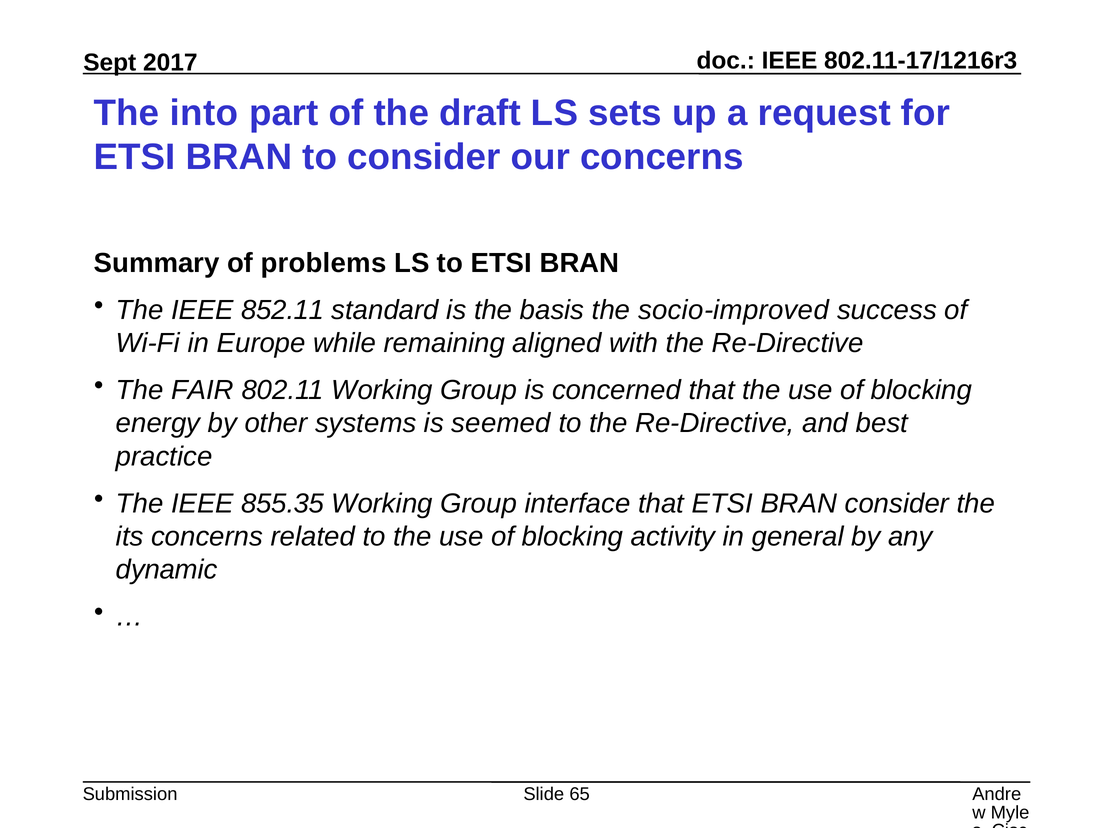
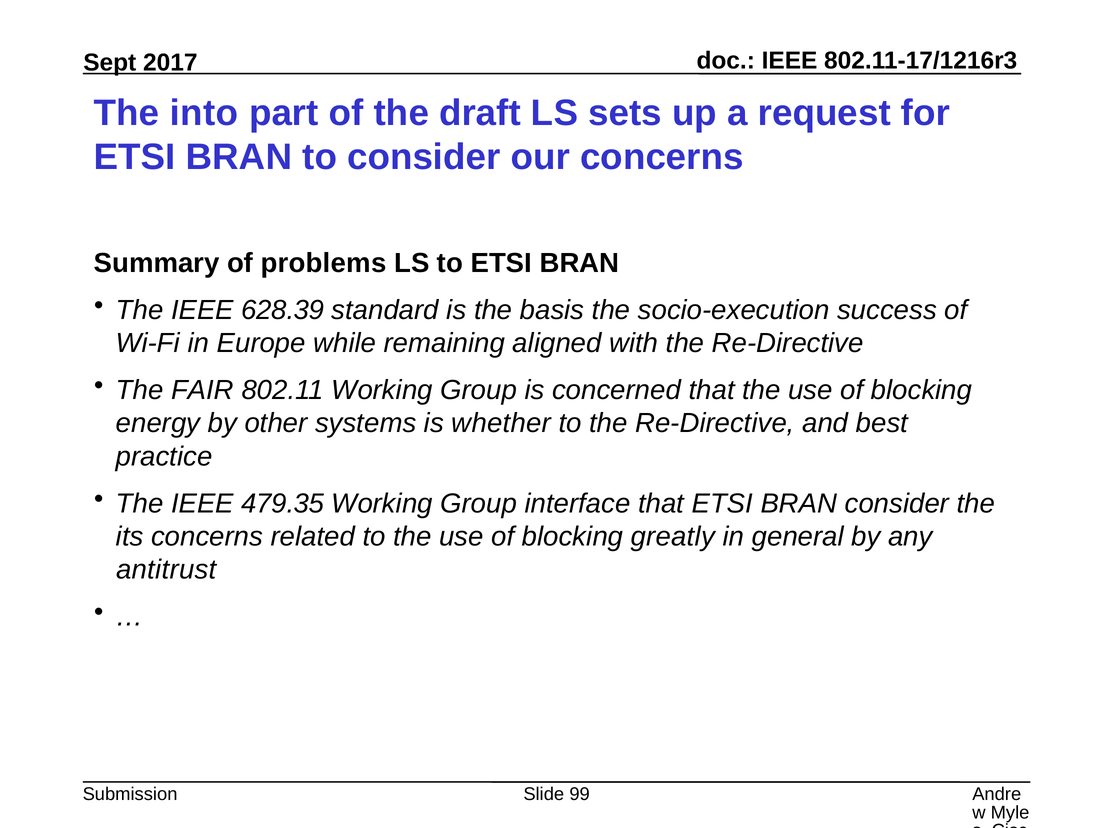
852.11: 852.11 -> 628.39
socio-improved: socio-improved -> socio-execution
seemed: seemed -> whether
855.35: 855.35 -> 479.35
activity: activity -> greatly
dynamic: dynamic -> antitrust
65: 65 -> 99
